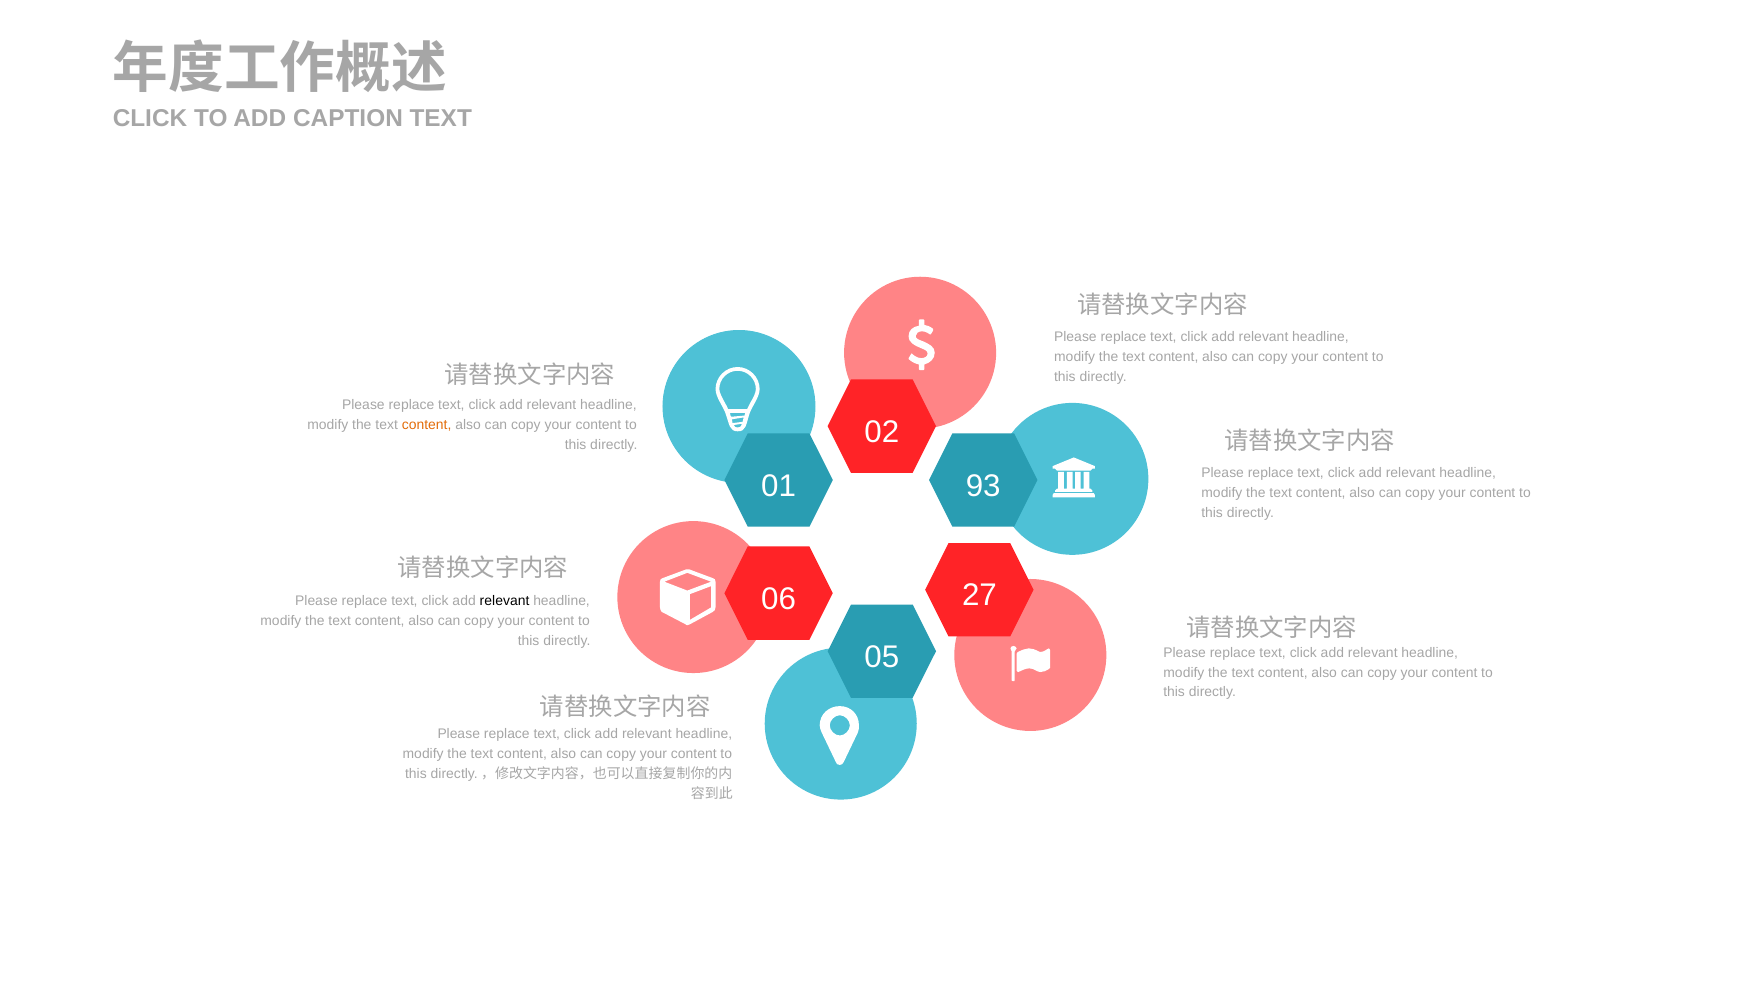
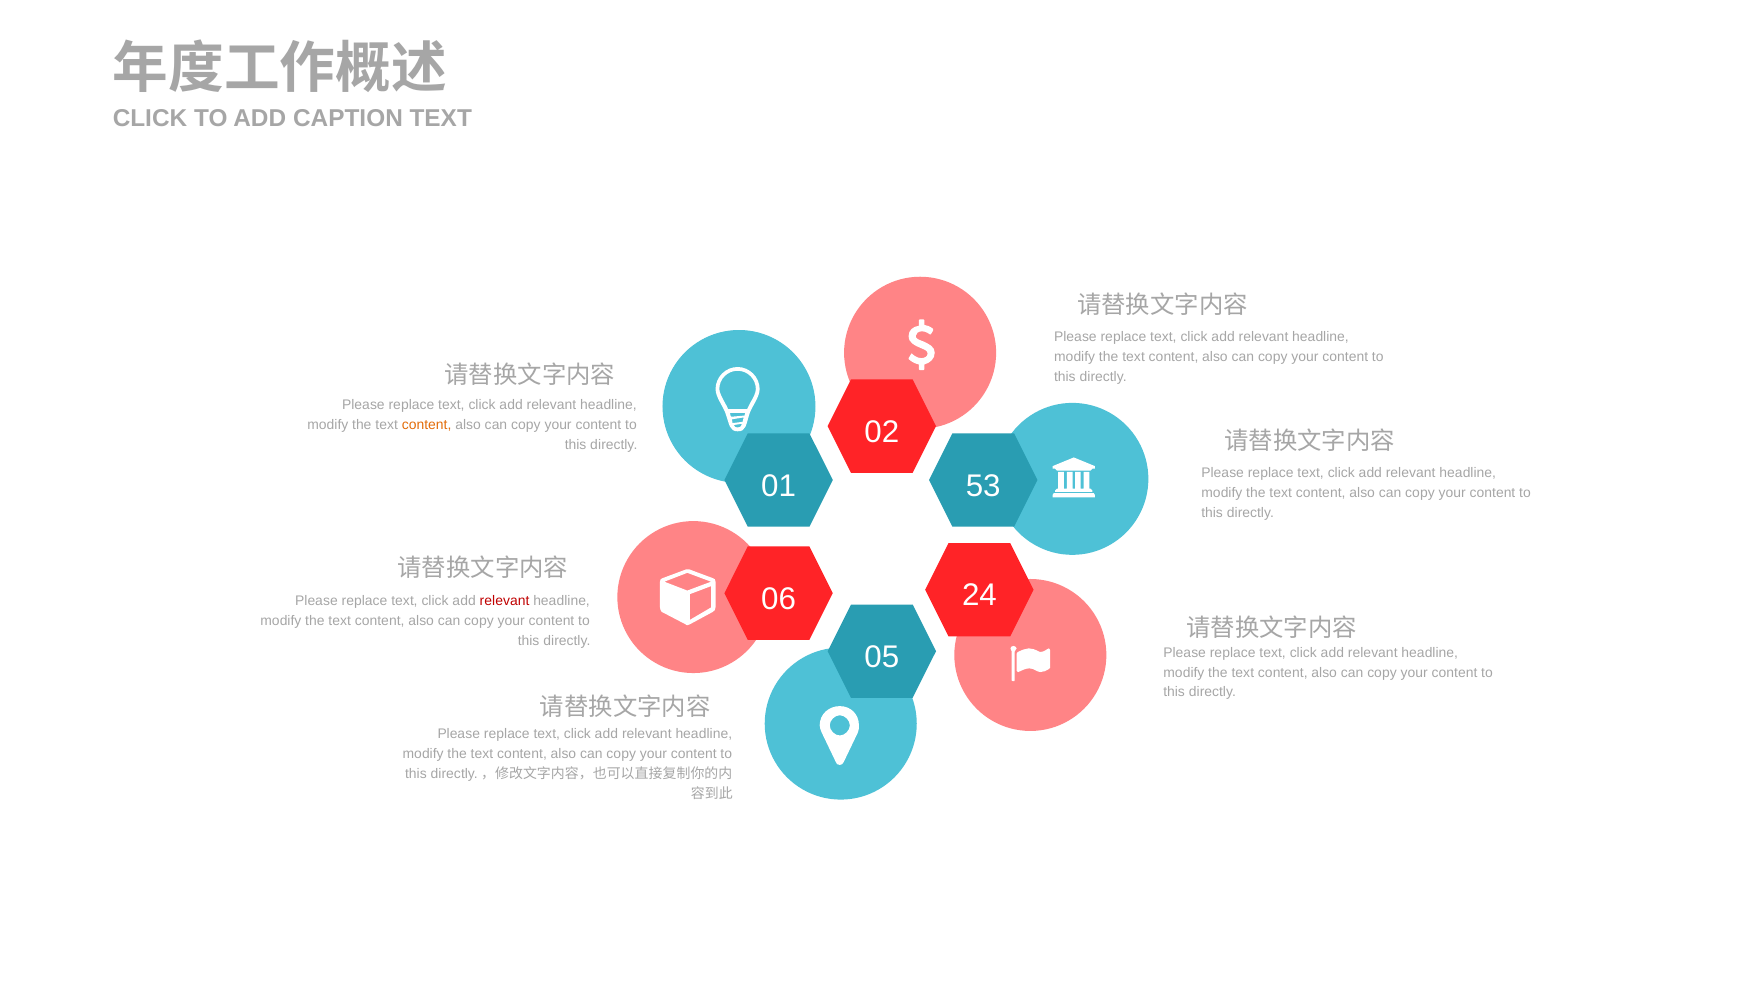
93: 93 -> 53
27: 27 -> 24
relevant at (505, 601) colour: black -> red
